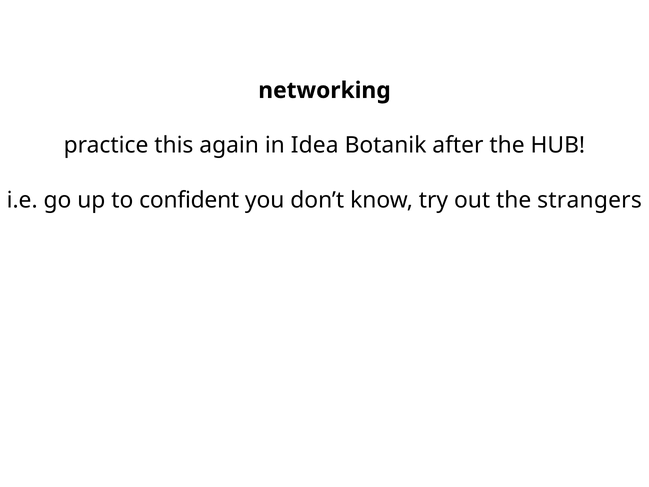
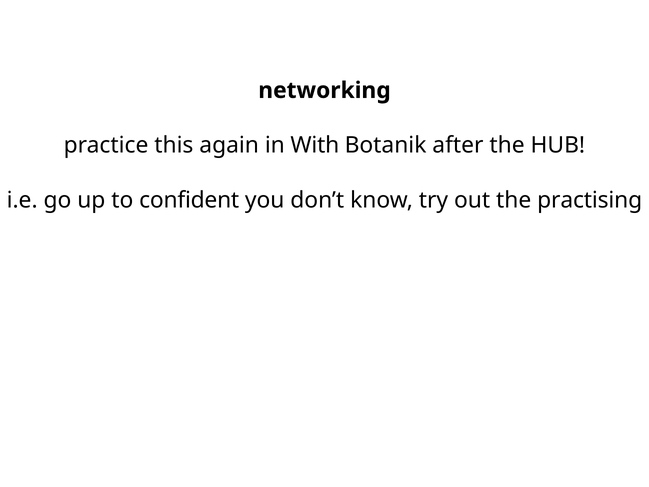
Idea: Idea -> With
strangers: strangers -> practising
